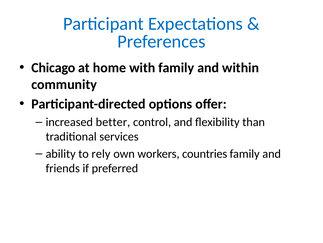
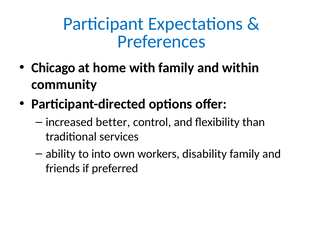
rely: rely -> into
countries: countries -> disability
